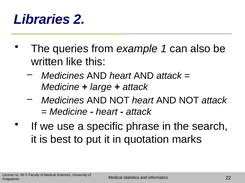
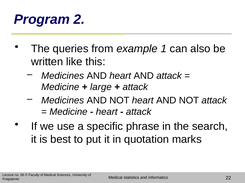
Libraries: Libraries -> Program
